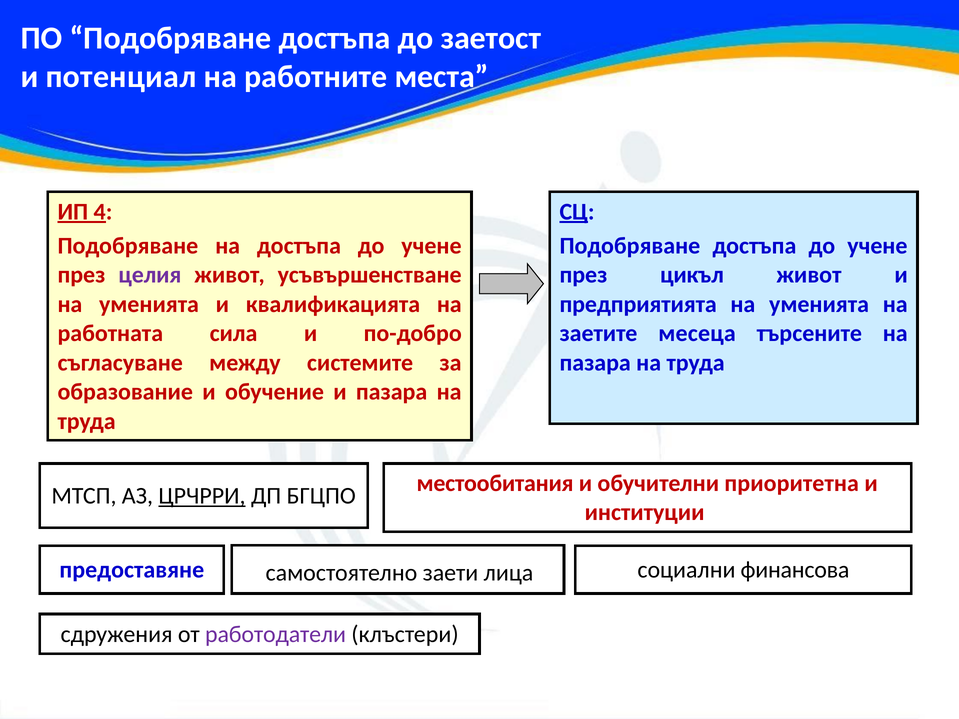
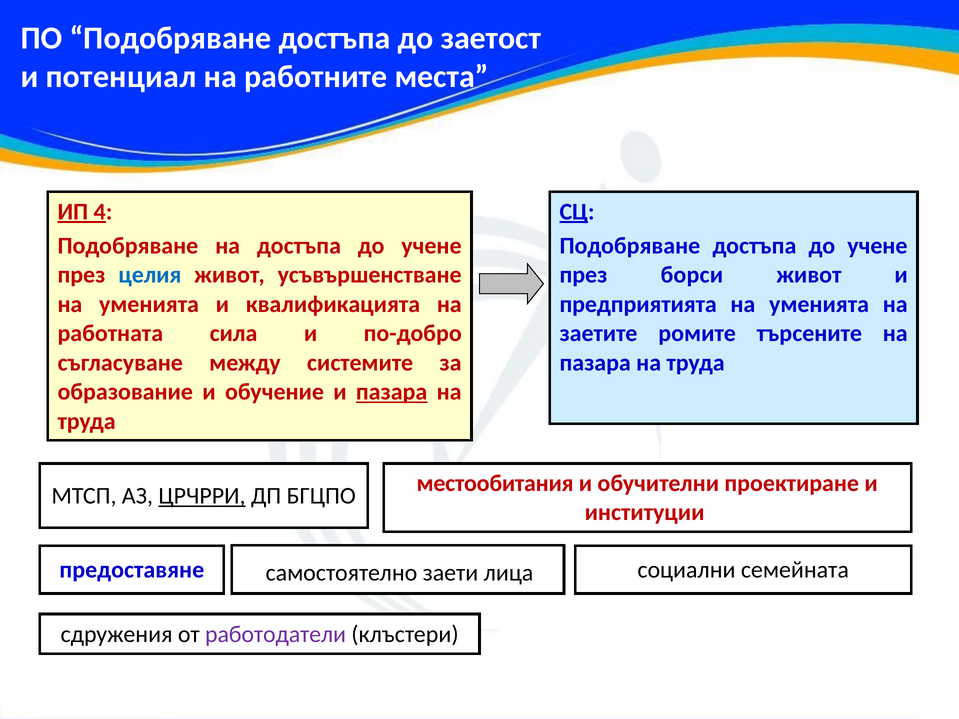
целия colour: purple -> blue
цикъл: цикъл -> борси
месеца: месеца -> ромите
пазара at (392, 392) underline: none -> present
приоритетна: приоритетна -> проектиране
финансова: финансова -> семейната
